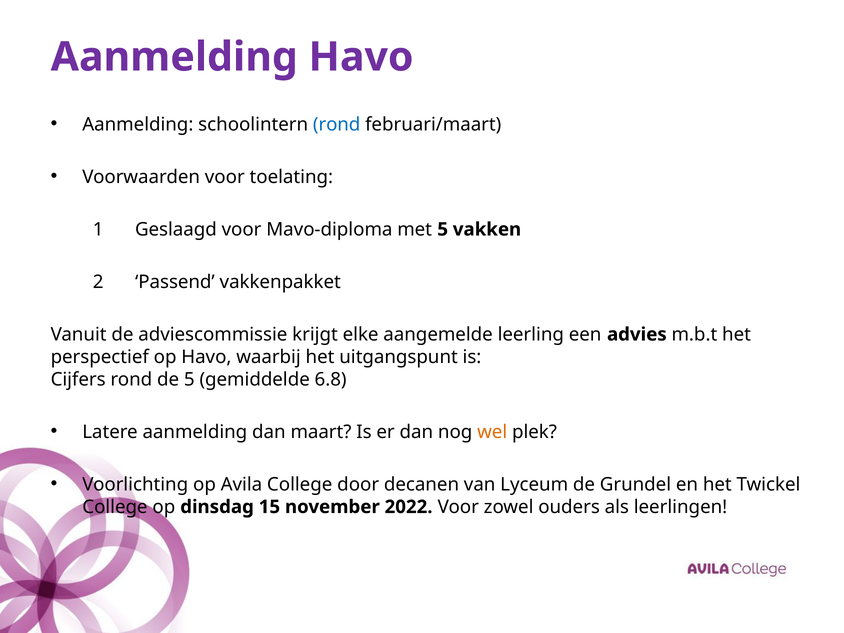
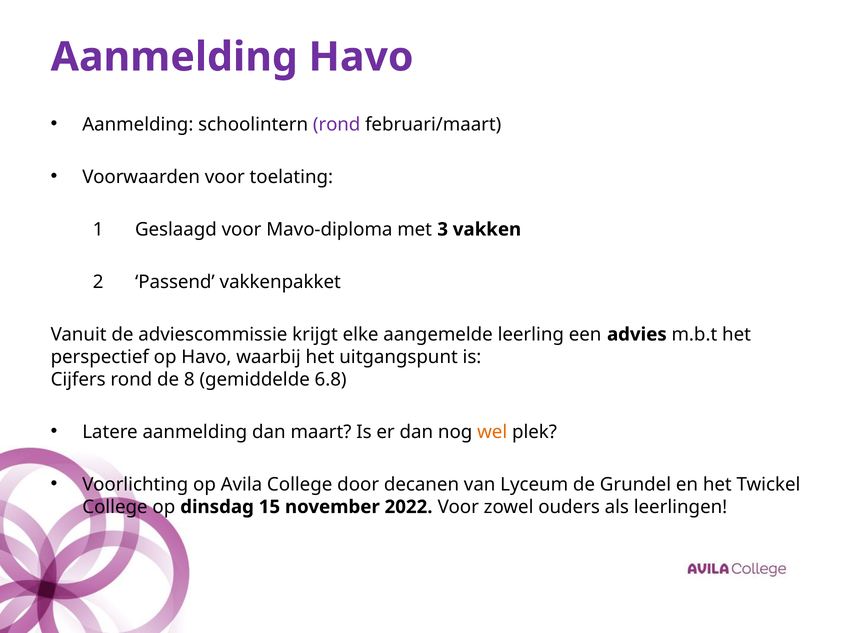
rond at (337, 124) colour: blue -> purple
met 5: 5 -> 3
de 5: 5 -> 8
